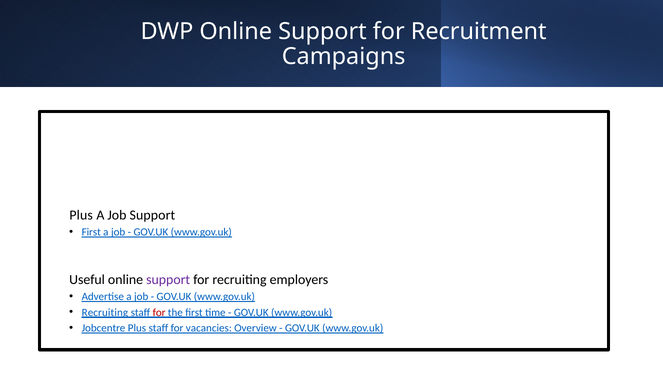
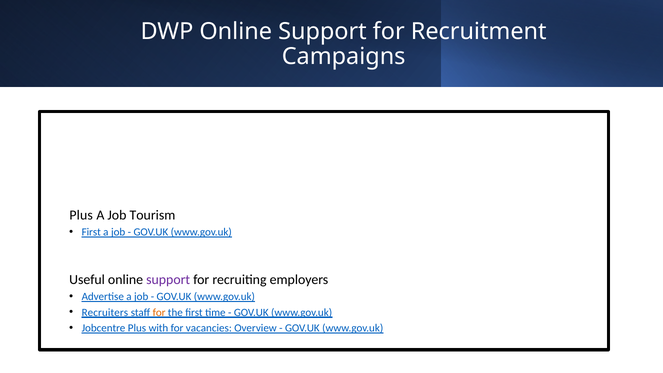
Job Support: Support -> Tourism
Recruiting at (105, 312): Recruiting -> Recruiters
for at (159, 312) colour: red -> orange
Plus staff: staff -> with
